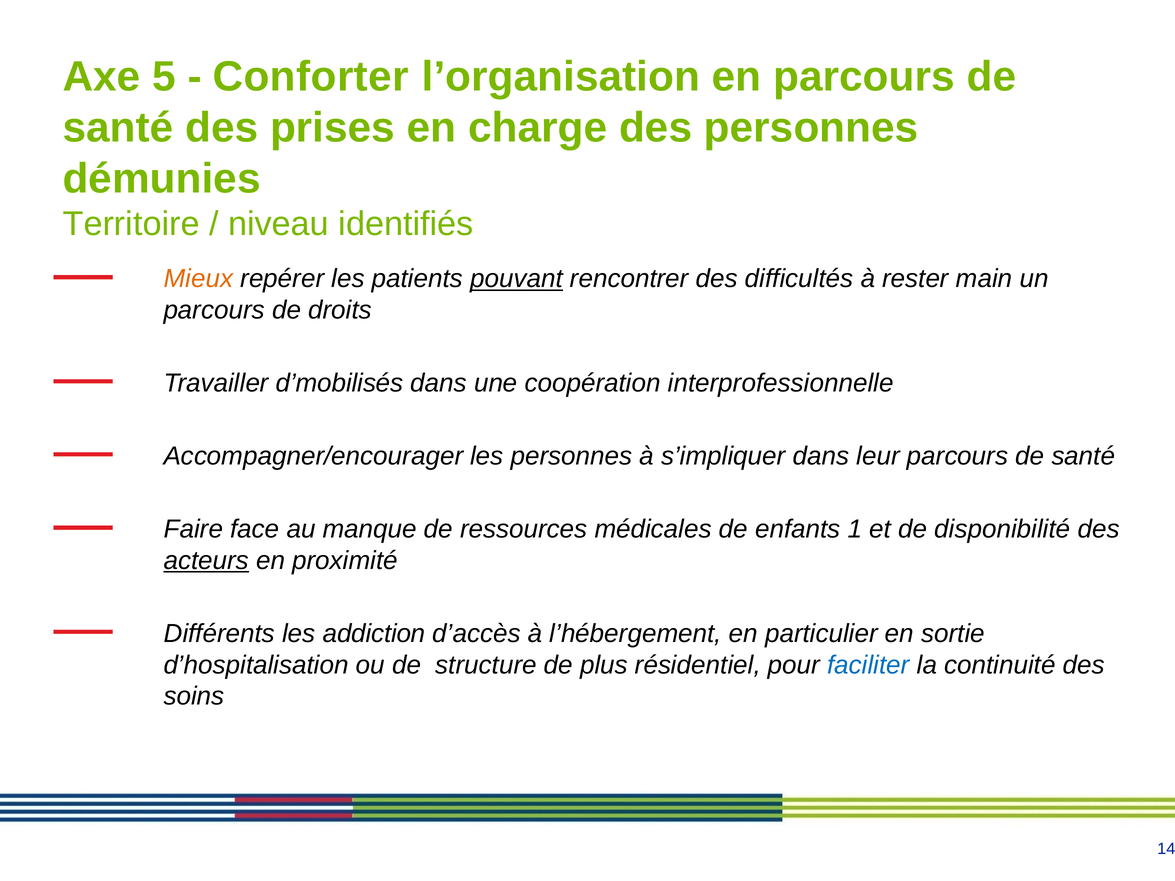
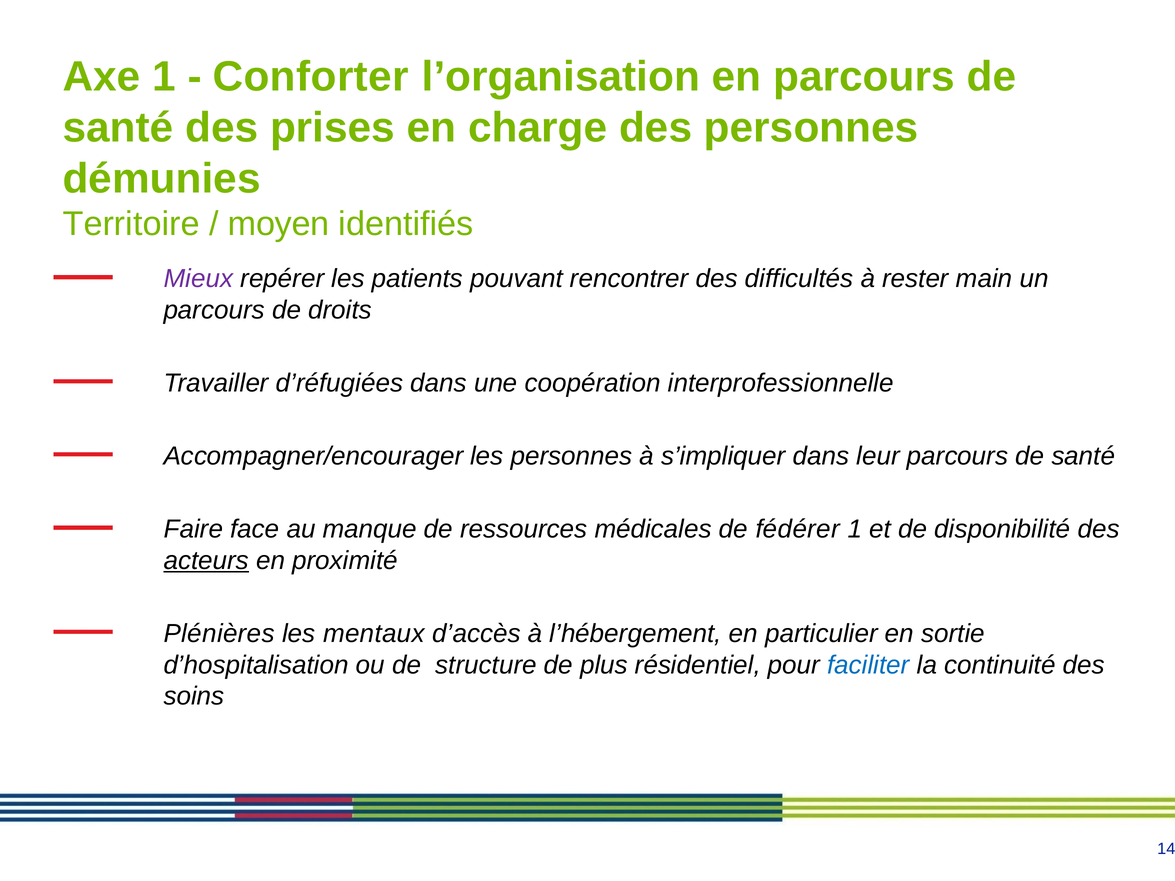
Axe 5: 5 -> 1
niveau: niveau -> moyen
Mieux colour: orange -> purple
pouvant underline: present -> none
d’mobilisés: d’mobilisés -> d’réfugiées
enfants: enfants -> fédérer
Différents: Différents -> Plénières
addiction: addiction -> mentaux
